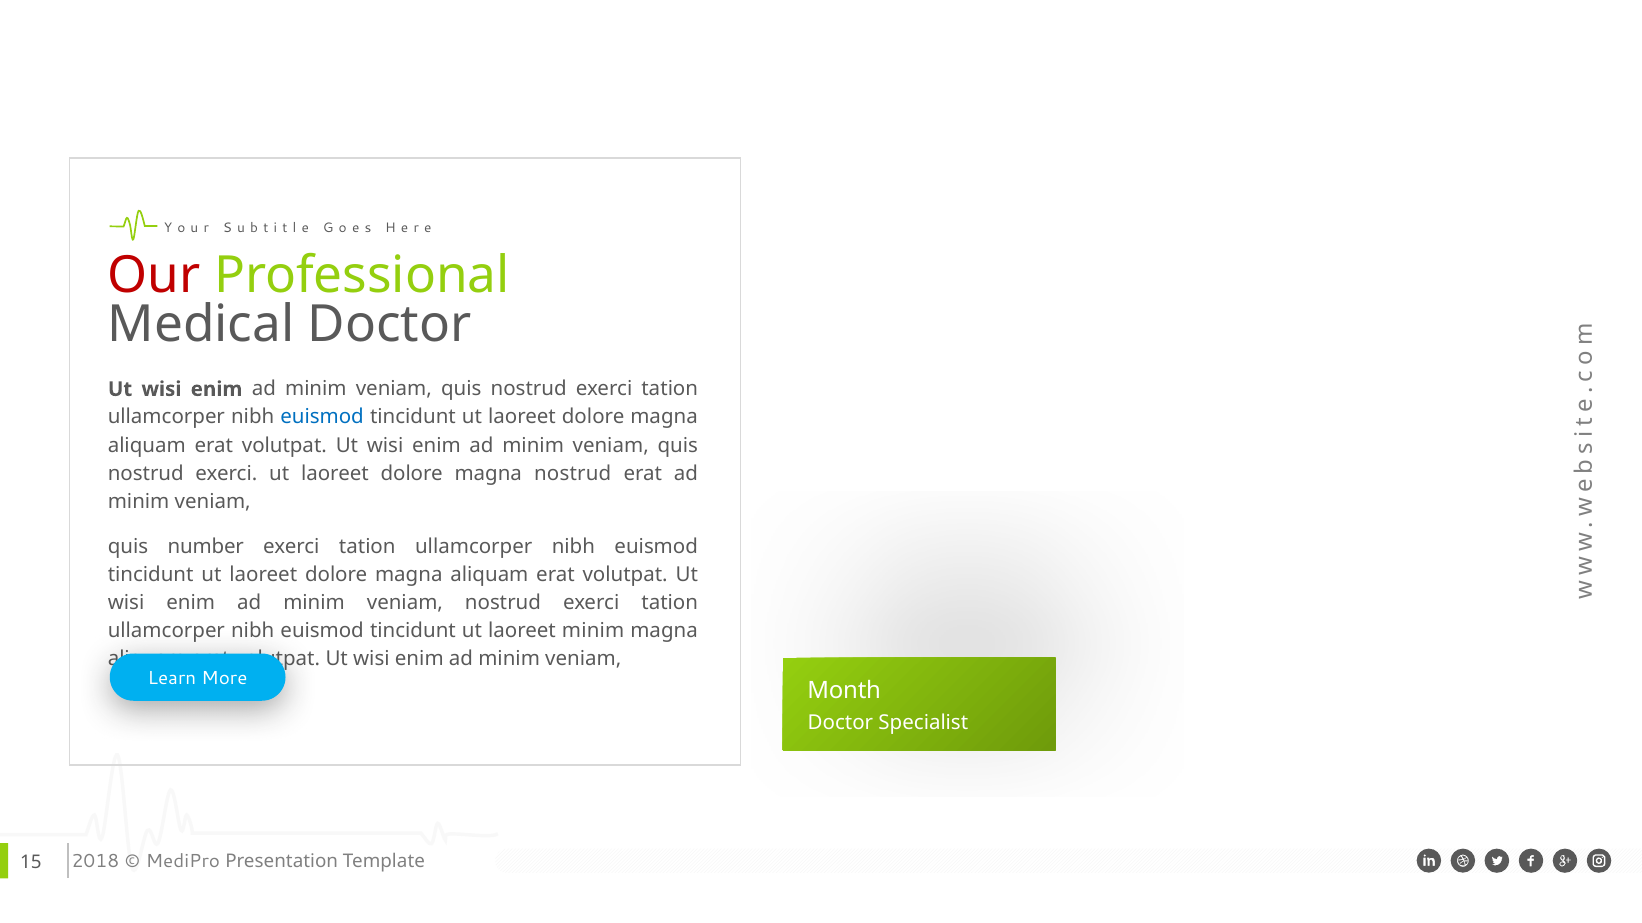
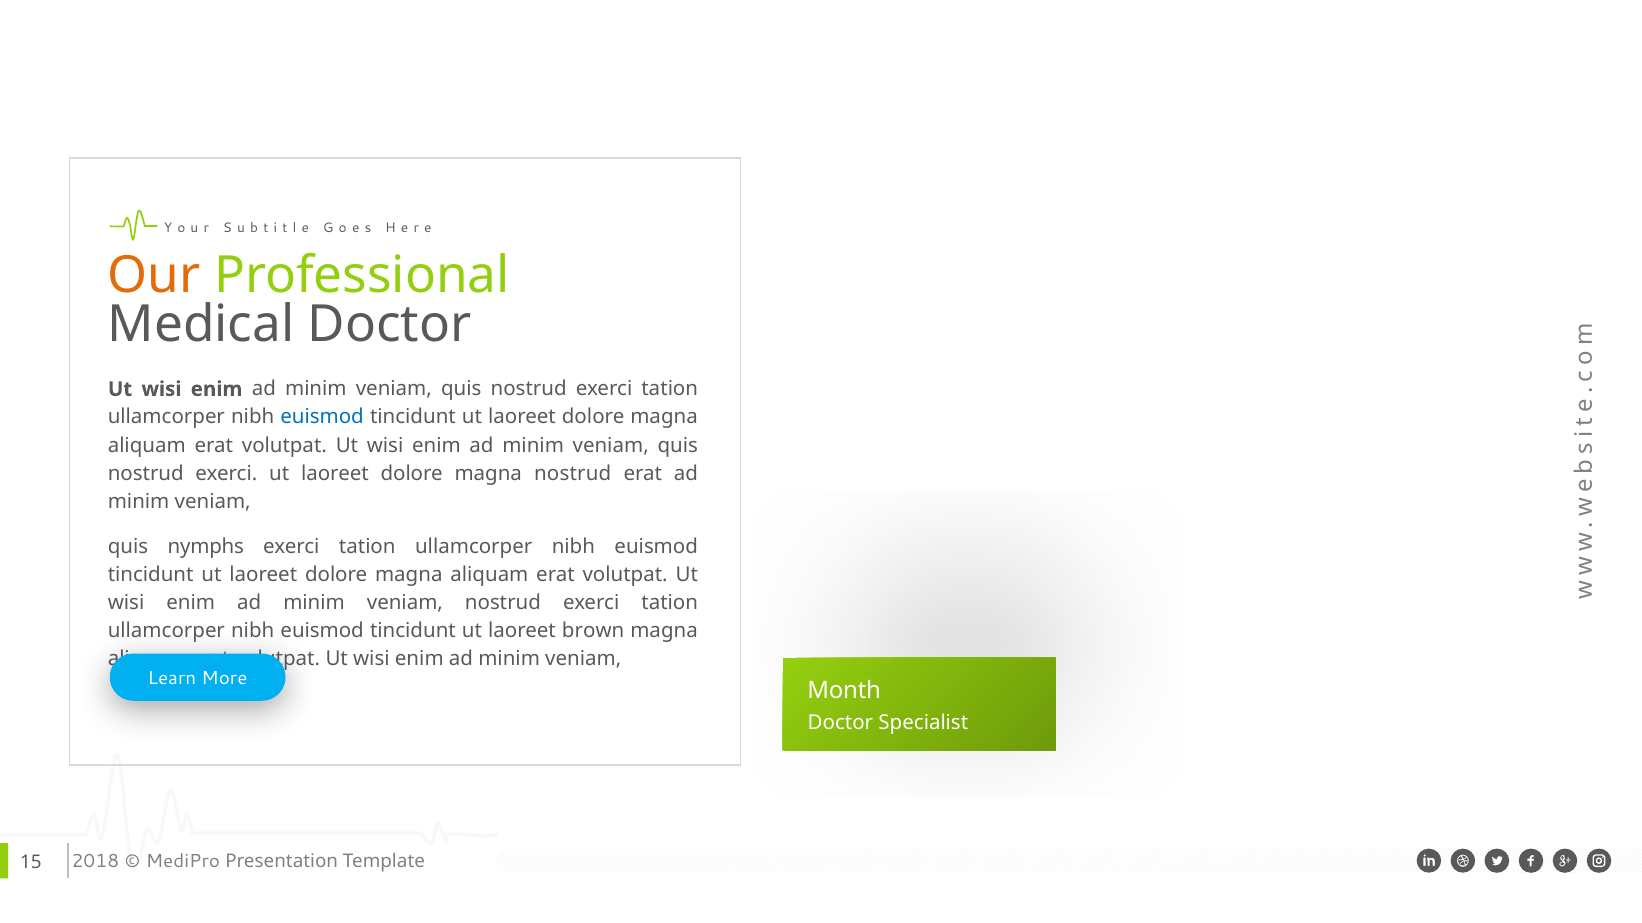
Our colour: red -> orange
number: number -> nymphs
laoreet minim: minim -> brown
